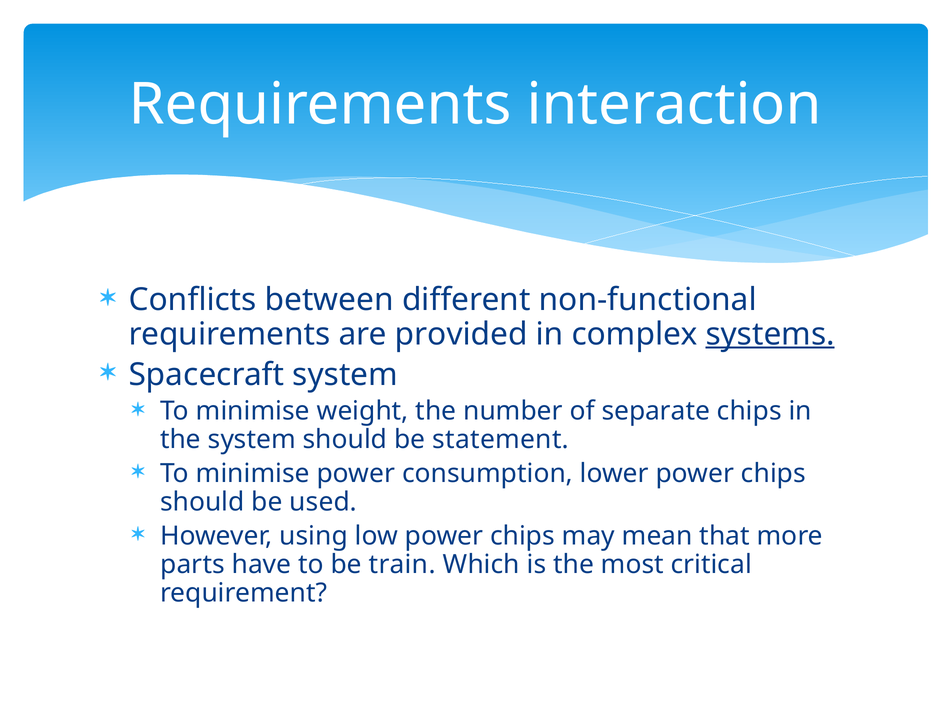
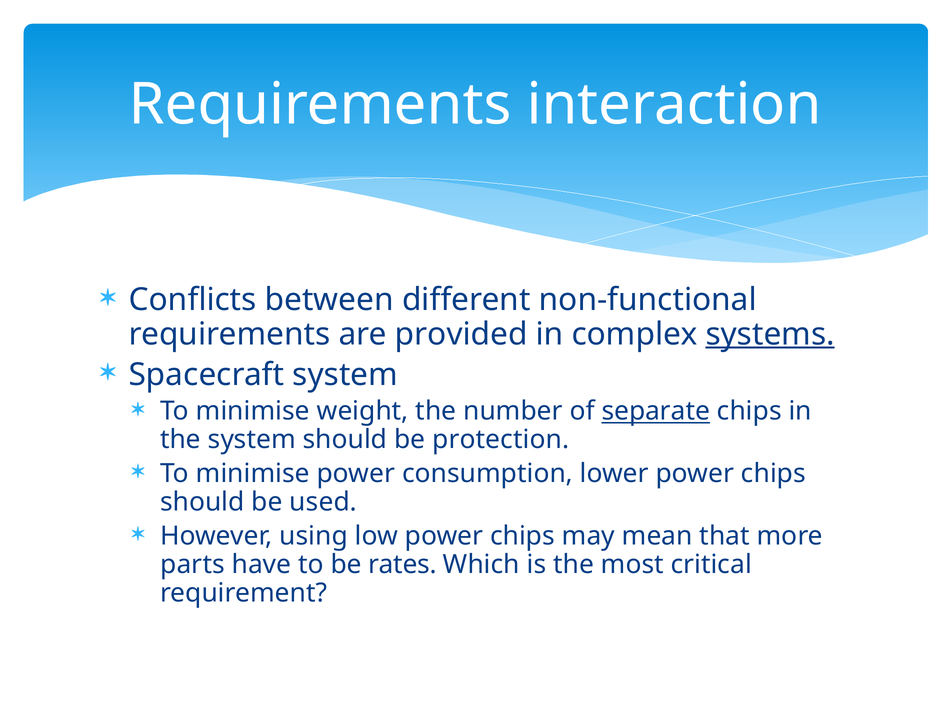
separate underline: none -> present
statement: statement -> protection
train: train -> rates
